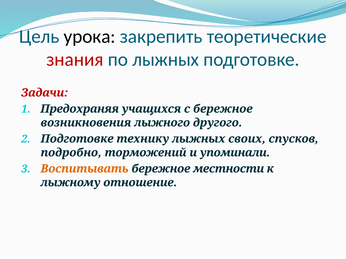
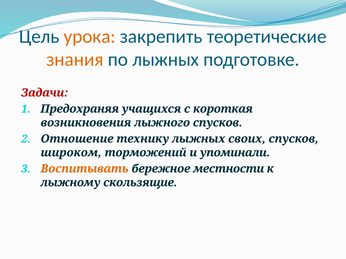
урока colour: black -> orange
знания colour: red -> orange
с бережное: бережное -> короткая
лыжного другого: другого -> спусков
Подготовке at (77, 139): Подготовке -> Отношение
подробно: подробно -> широком
отношение: отношение -> скользящие
